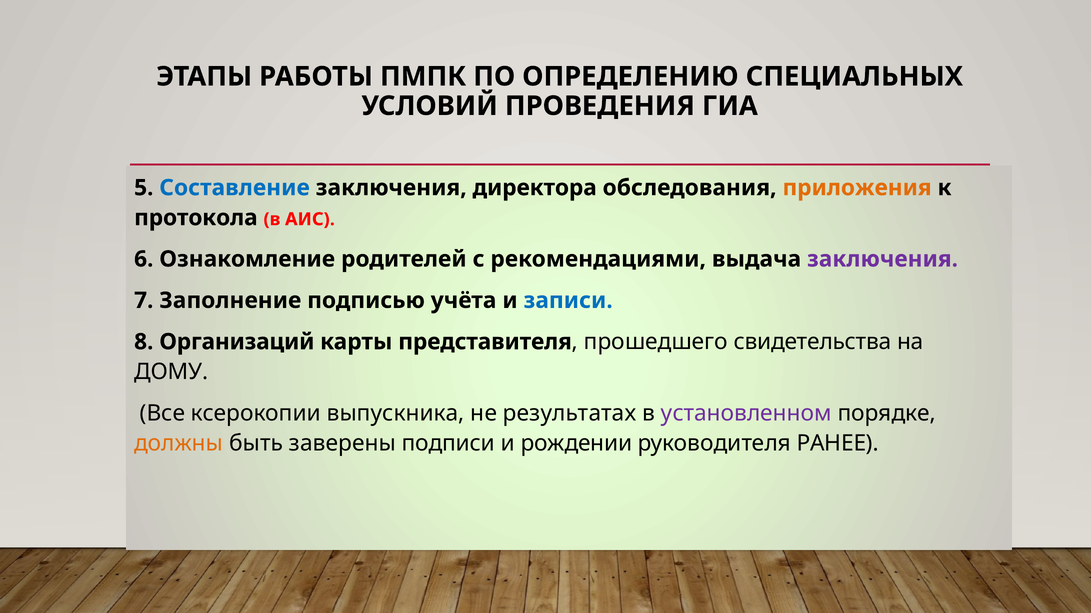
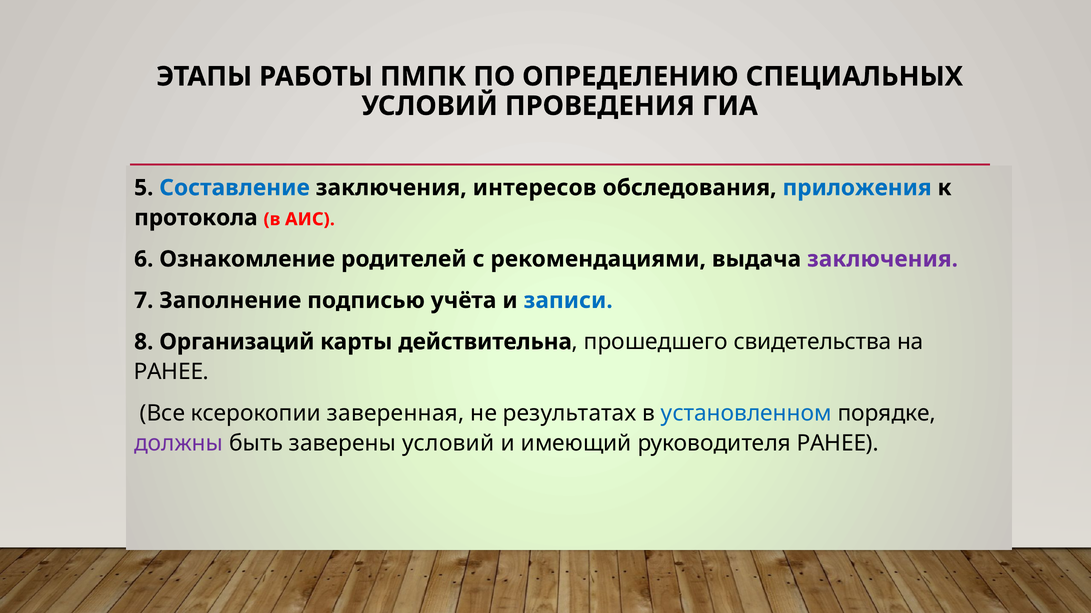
директора: директора -> интересов
приложения colour: orange -> blue
представителя: представителя -> действительна
ДОМУ at (171, 372): ДОМУ -> РАНЕЕ
выпускника: выпускника -> заверенная
установленном colour: purple -> blue
должны colour: orange -> purple
заверены подписи: подписи -> условий
рождении: рождении -> имеющий
